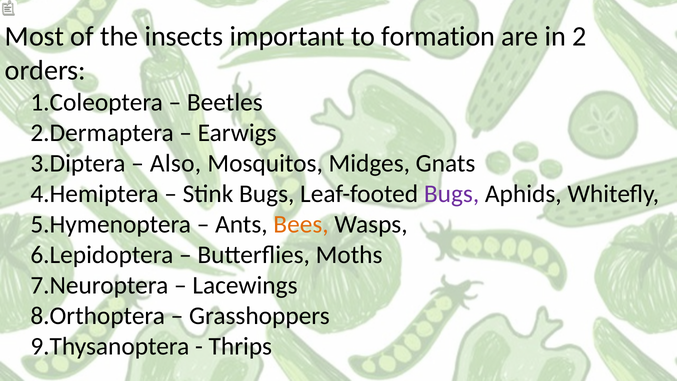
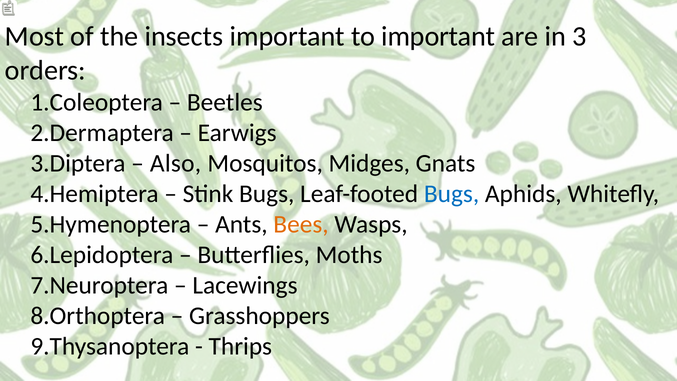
to formation: formation -> important
2: 2 -> 3
Bugs at (452, 194) colour: purple -> blue
